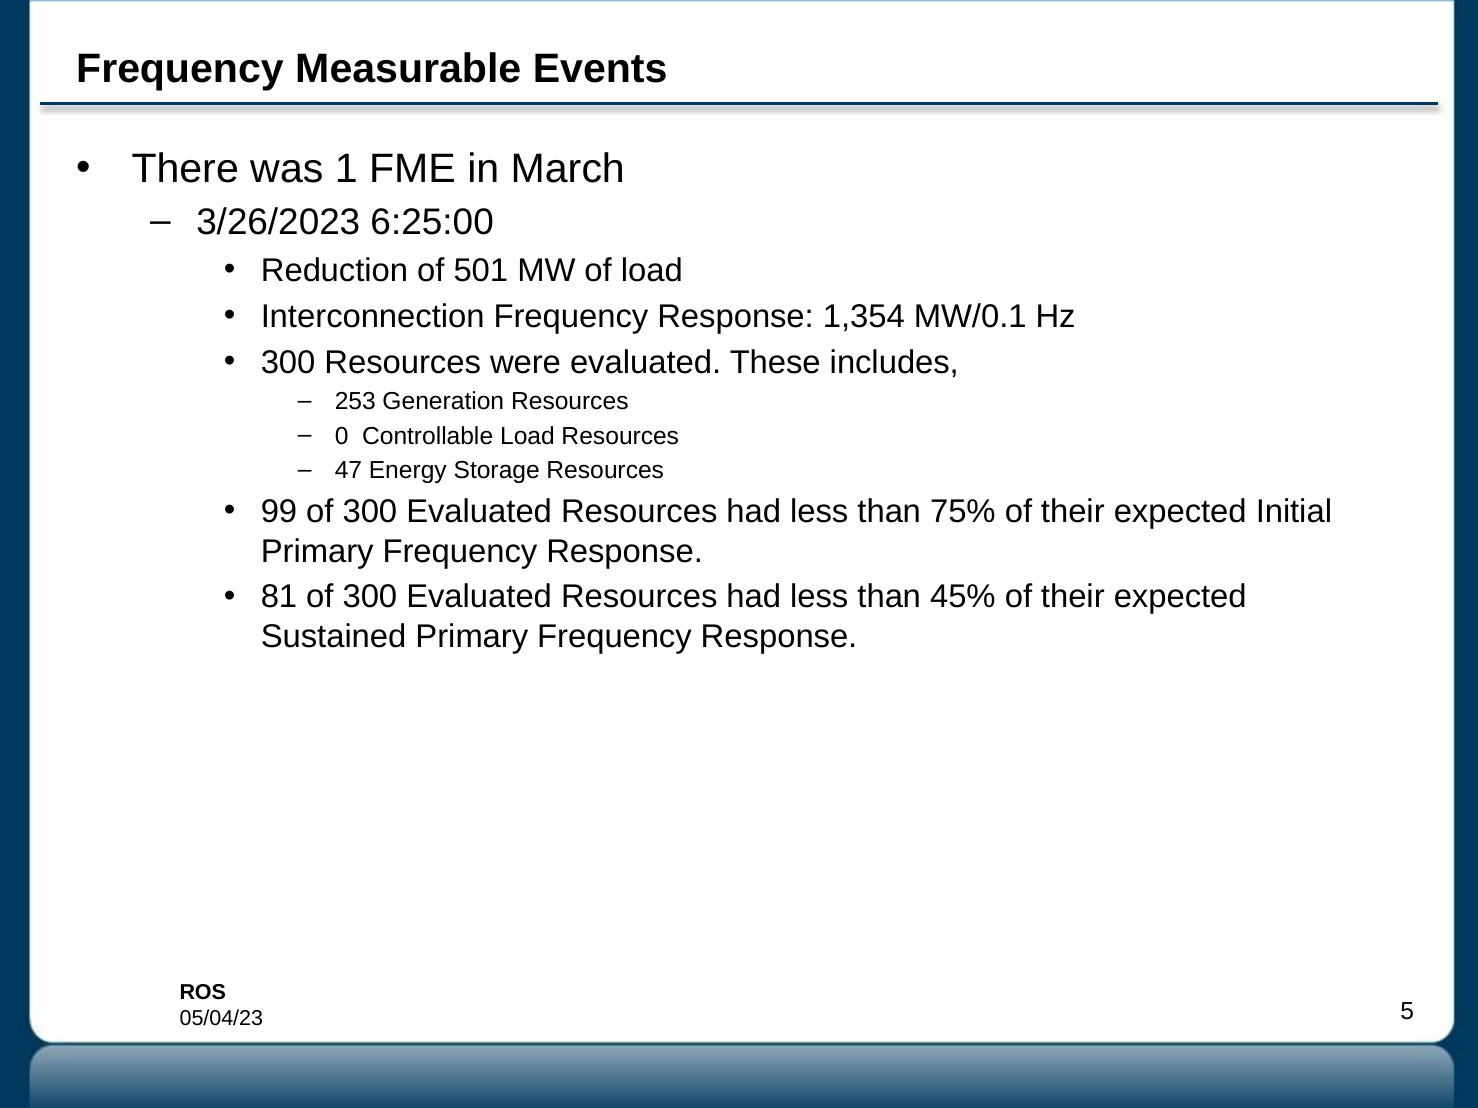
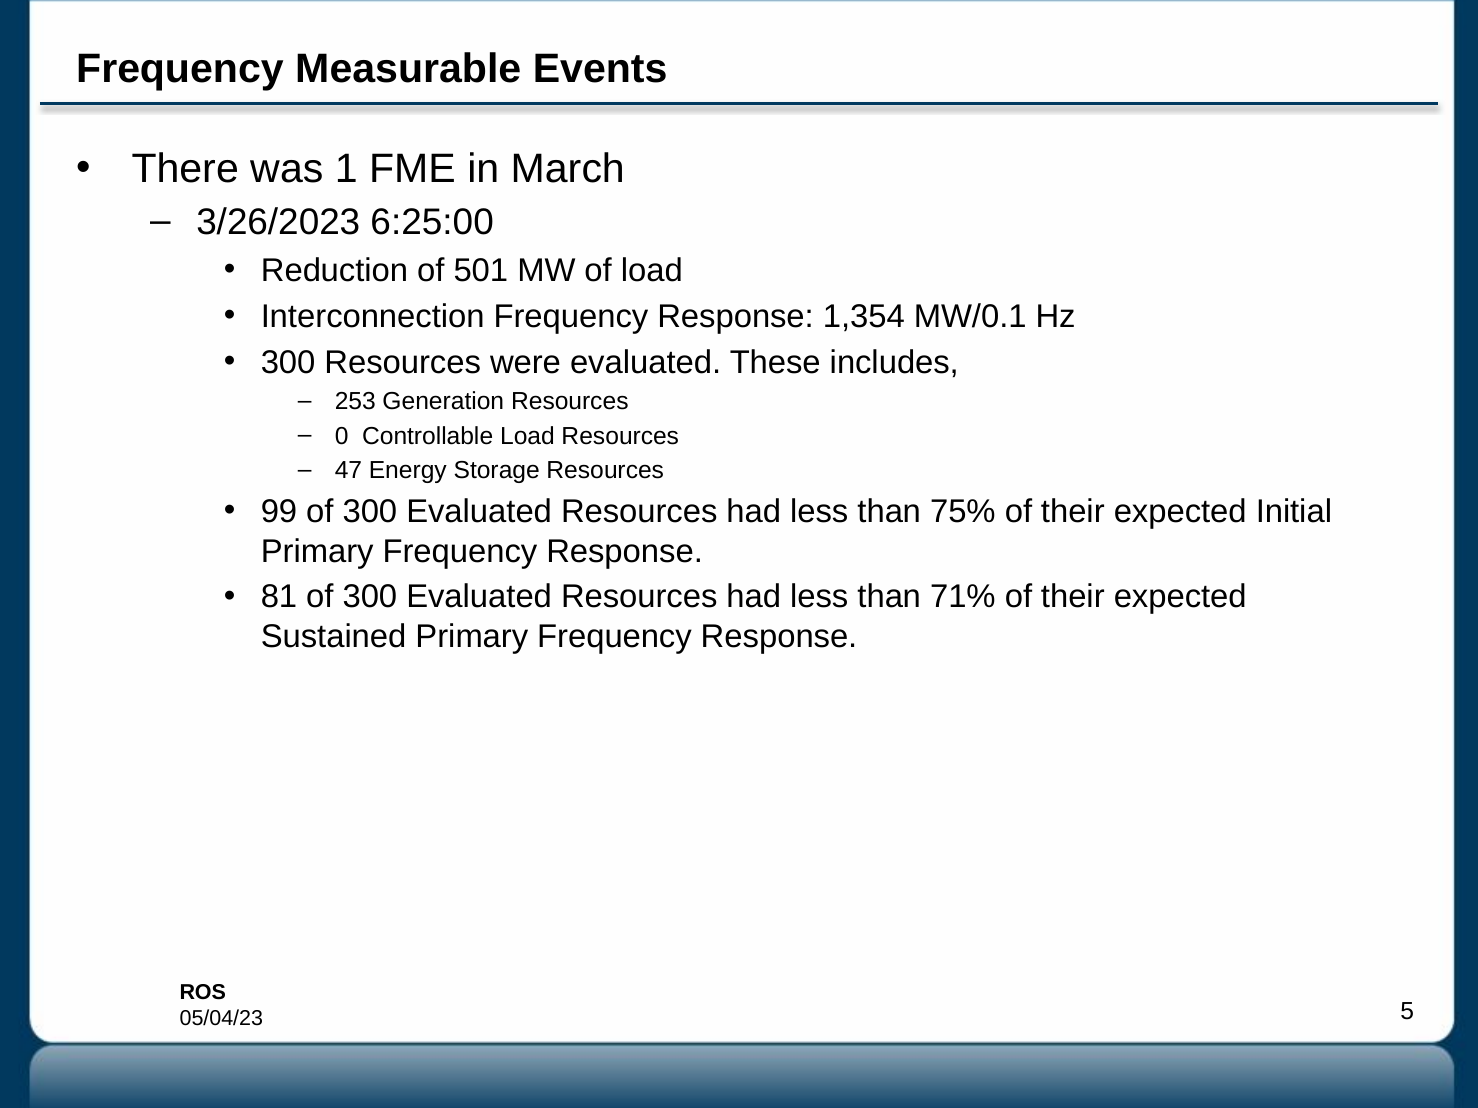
45%: 45% -> 71%
